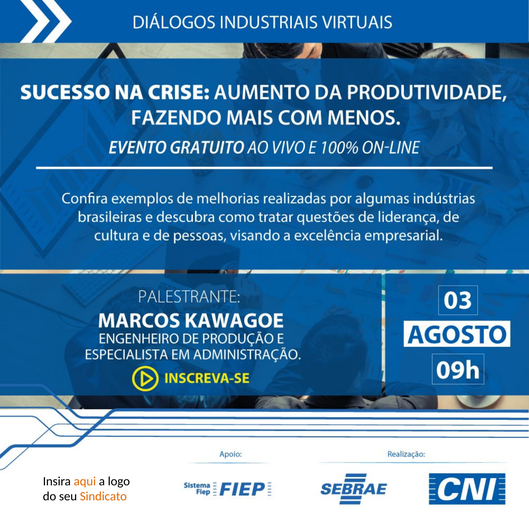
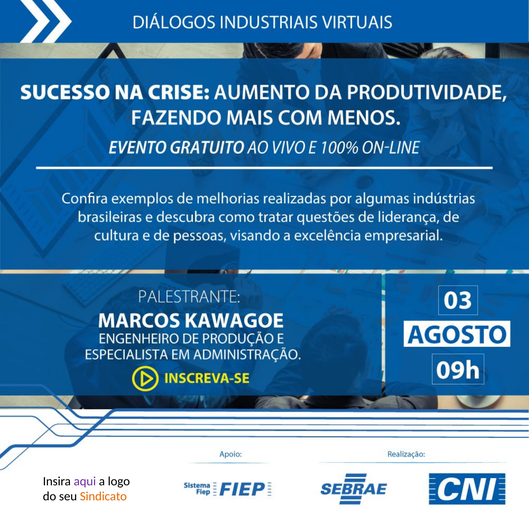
aqui colour: orange -> purple
